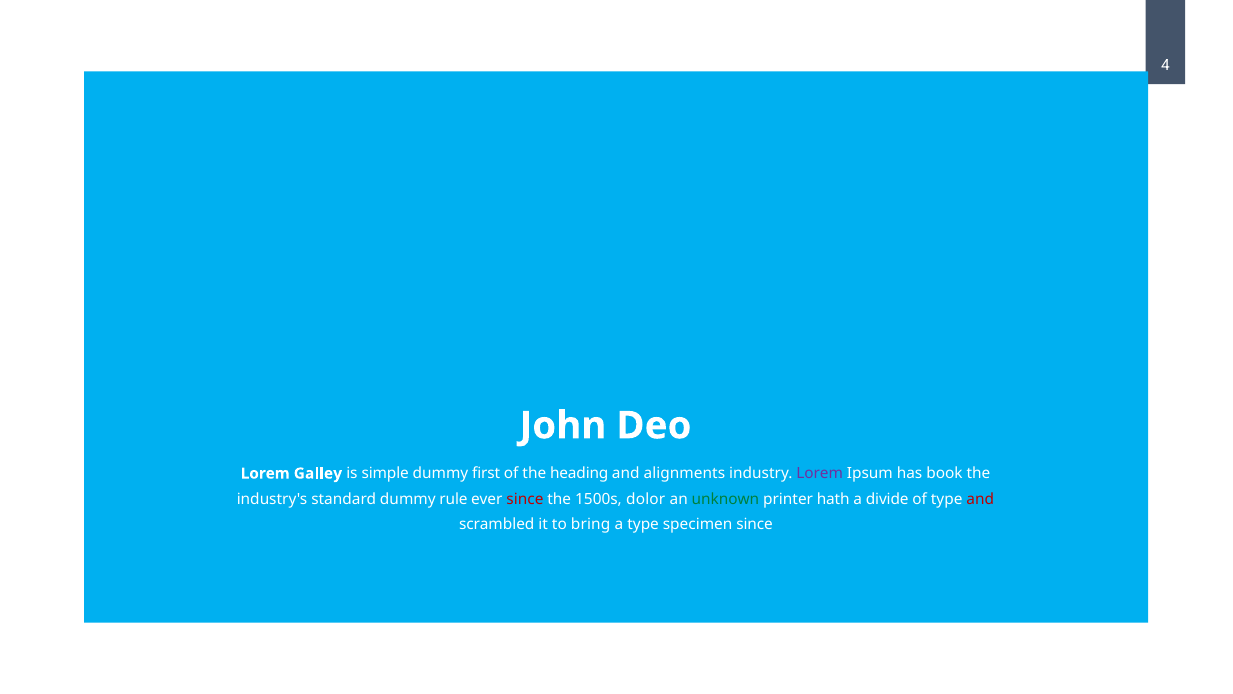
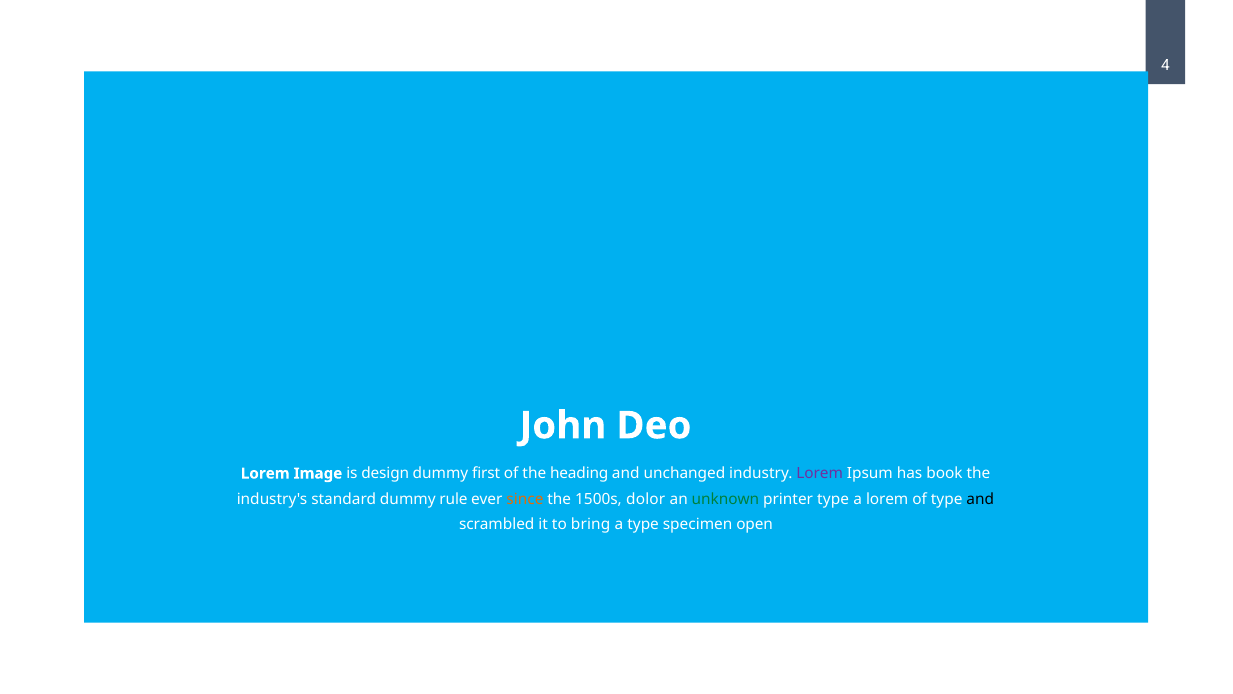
Galley: Galley -> Image
simple: simple -> design
alignments: alignments -> unchanged
since at (525, 499) colour: red -> orange
printer hath: hath -> type
a divide: divide -> lorem
and at (980, 499) colour: red -> black
specimen since: since -> open
